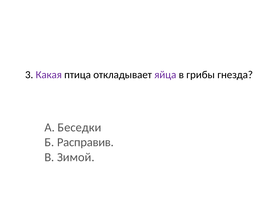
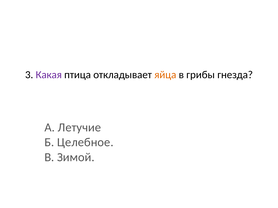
яйца colour: purple -> orange
Беседки: Беседки -> Летучие
Расправив: Расправив -> Целебное
